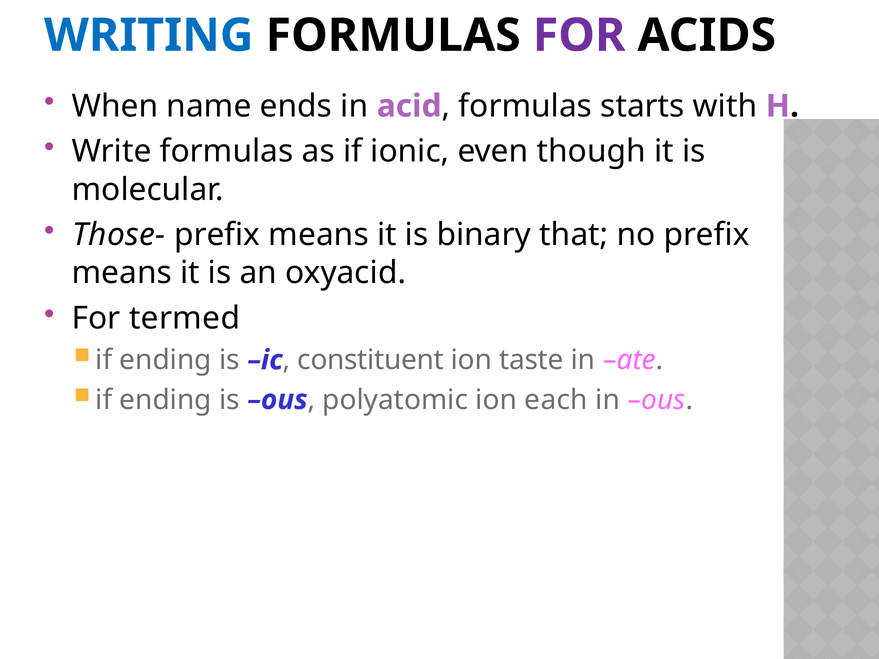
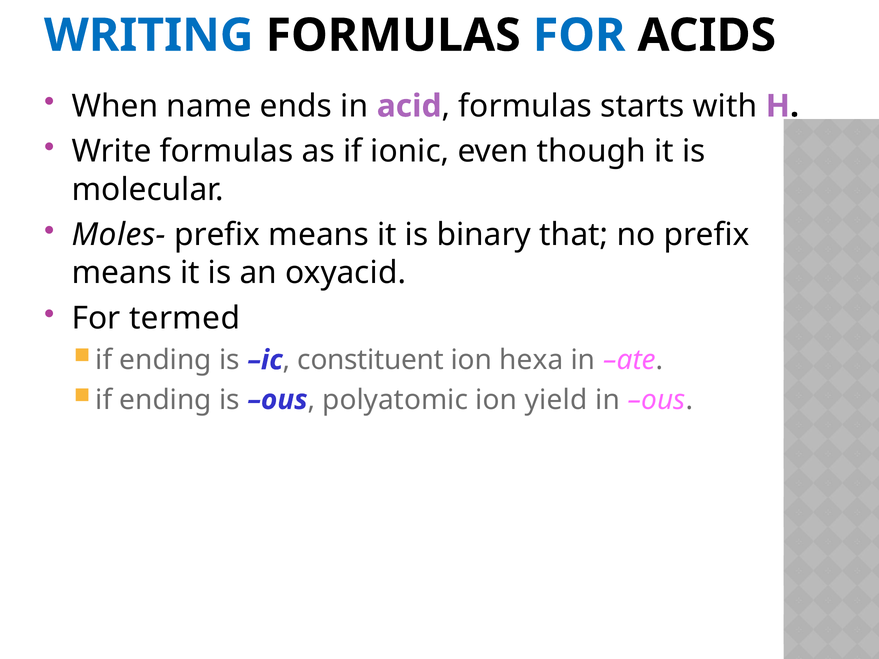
FOR at (579, 35) colour: purple -> blue
Those-: Those- -> Moles-
taste: taste -> hexa
each: each -> yield
